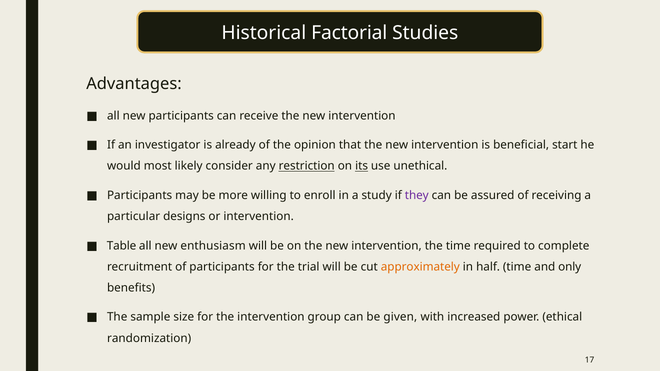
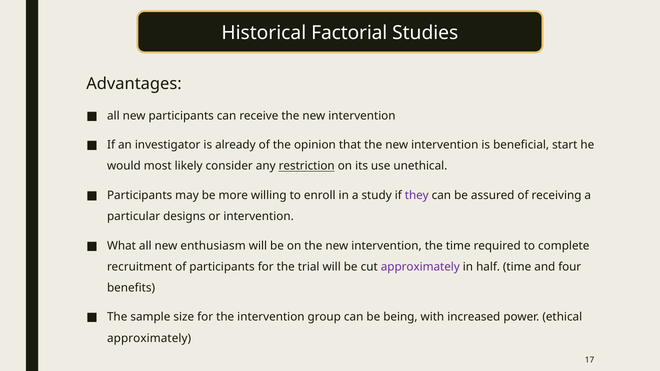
its underline: present -> none
Table: Table -> What
approximately at (420, 267) colour: orange -> purple
only: only -> four
given: given -> being
randomization at (149, 338): randomization -> approximately
